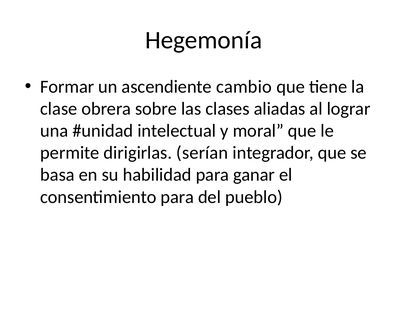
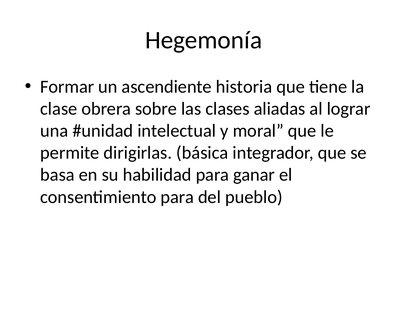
cambio: cambio -> historia
serían: serían -> básica
